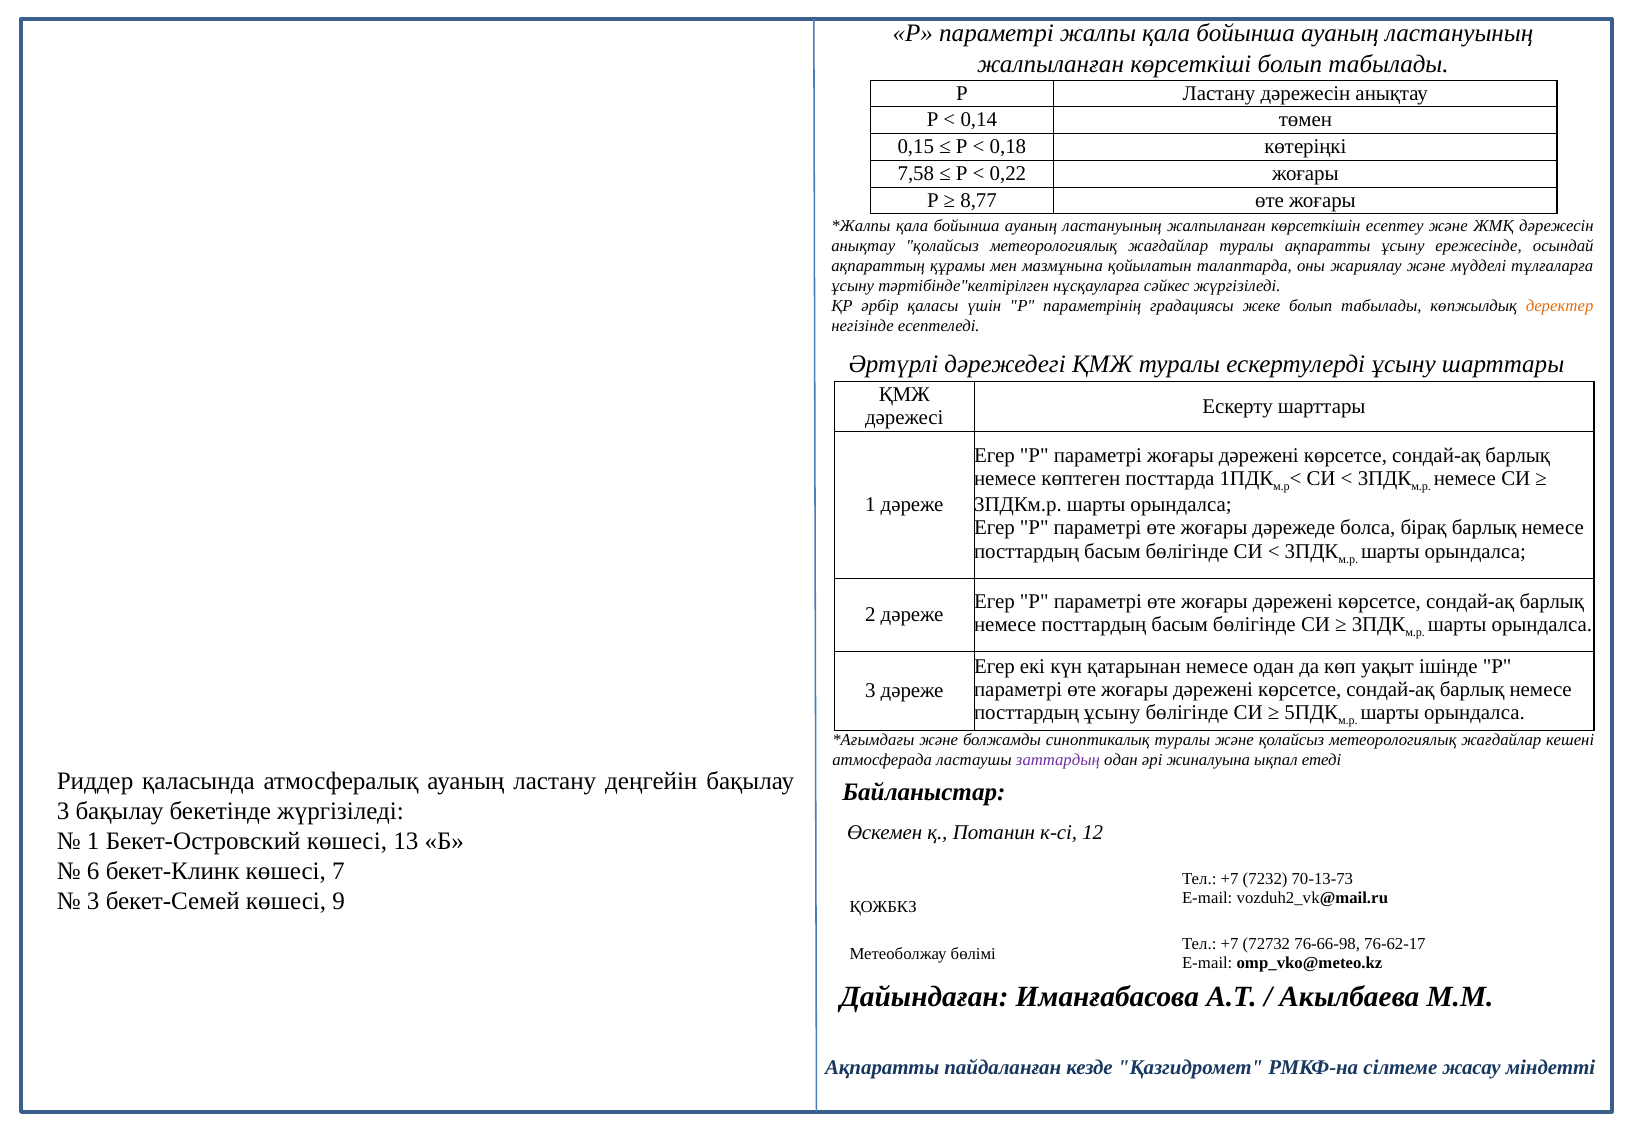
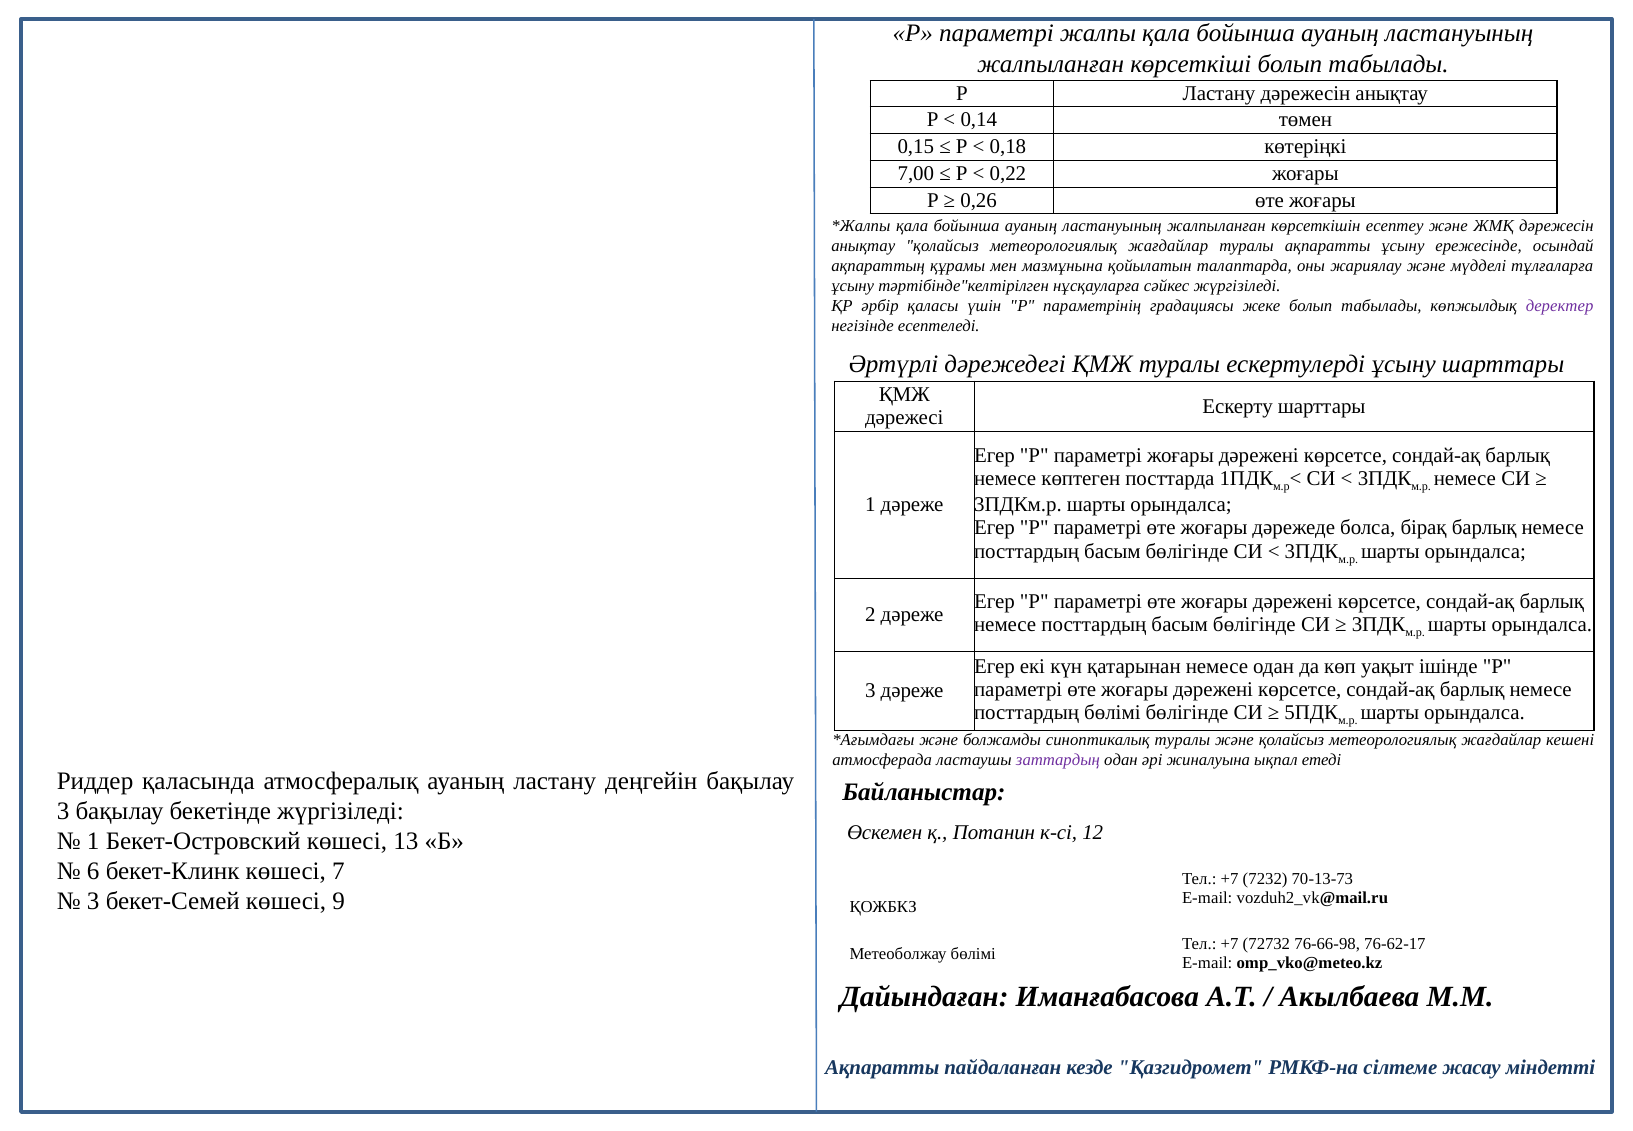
7,58: 7,58 -> 7,00
8,77: 8,77 -> 0,26
деректер colour: orange -> purple
посттардың ұсыну: ұсыну -> бөлімі
